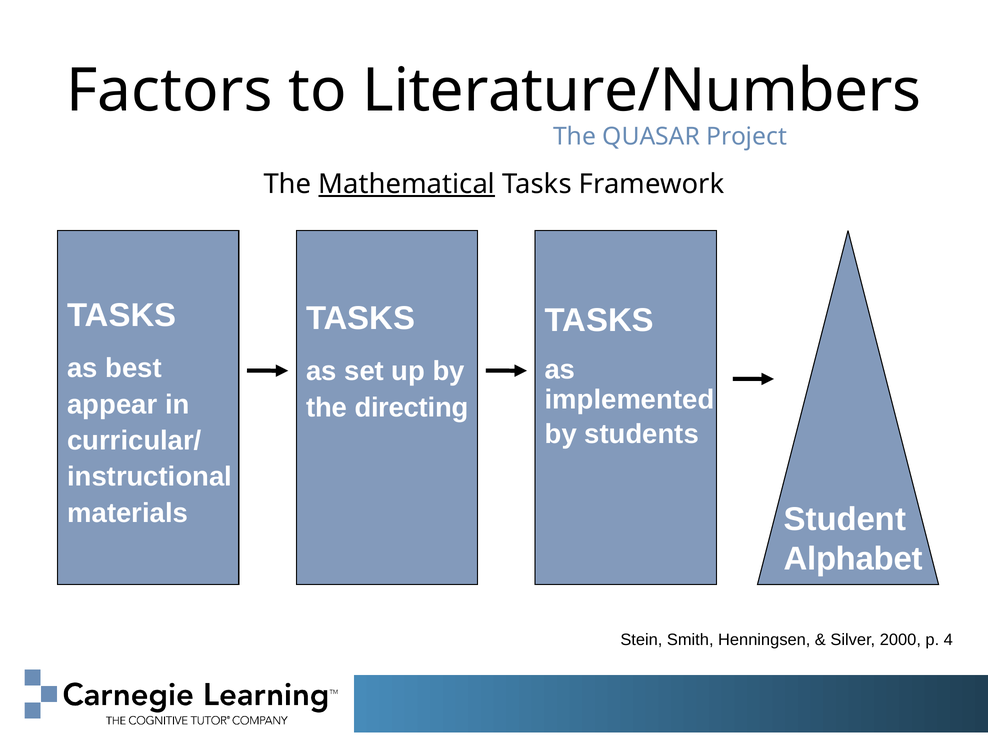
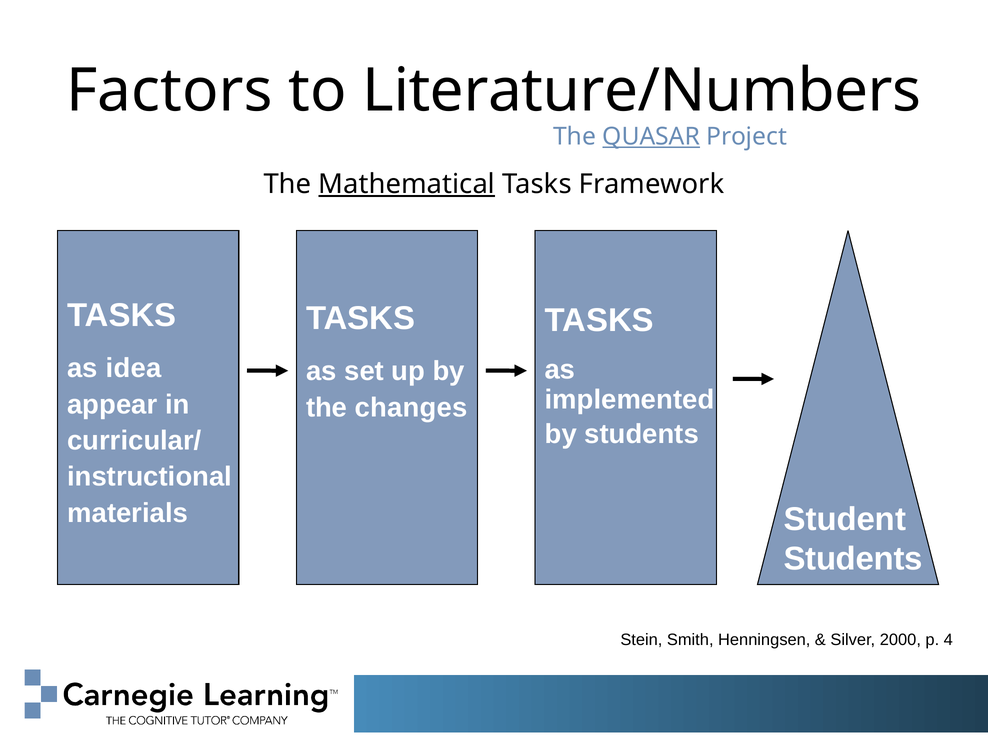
QUASAR underline: none -> present
best: best -> idea
directing: directing -> changes
Alphabet at (853, 559): Alphabet -> Students
